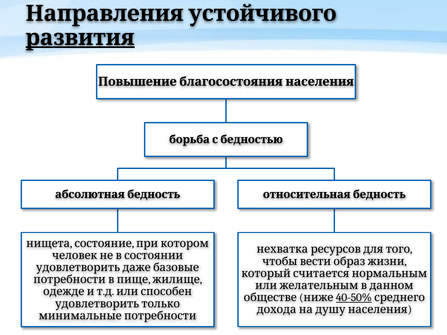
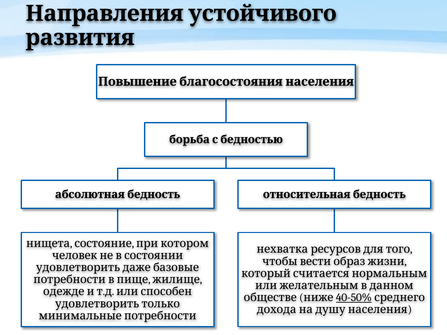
развития underline: present -> none
